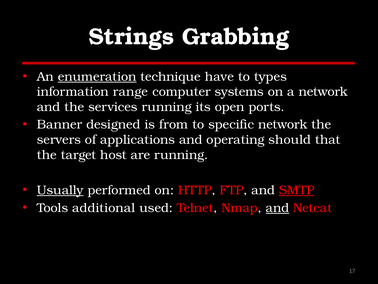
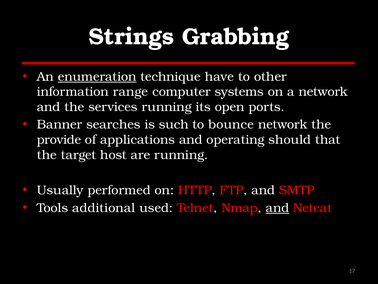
types: types -> other
designed: designed -> searches
from: from -> such
specific: specific -> bounce
servers: servers -> provide
Usually underline: present -> none
SMTP underline: present -> none
